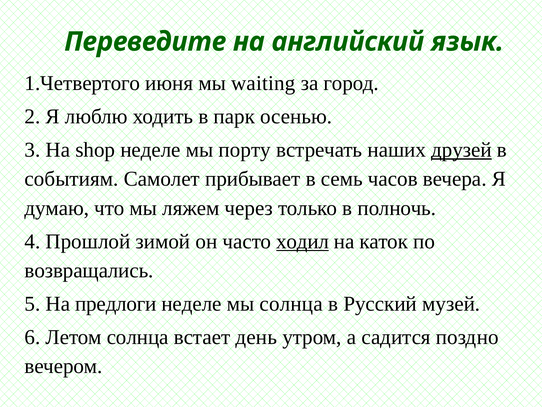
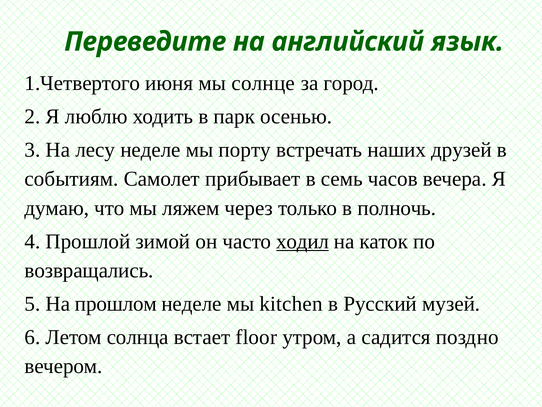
waiting: waiting -> солнце
shop: shop -> лесу
друзей underline: present -> none
предлоги: предлоги -> прошлом
мы солнца: солнца -> kitchen
день: день -> floor
